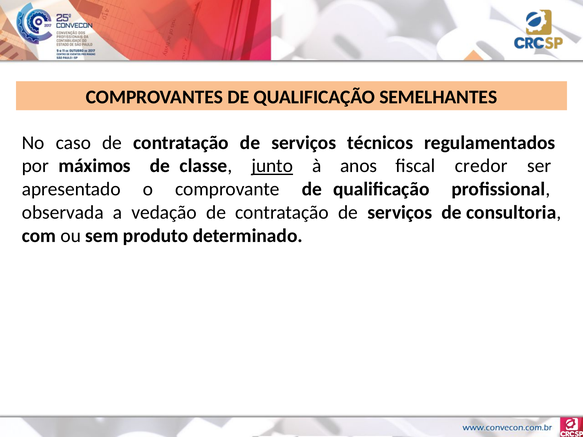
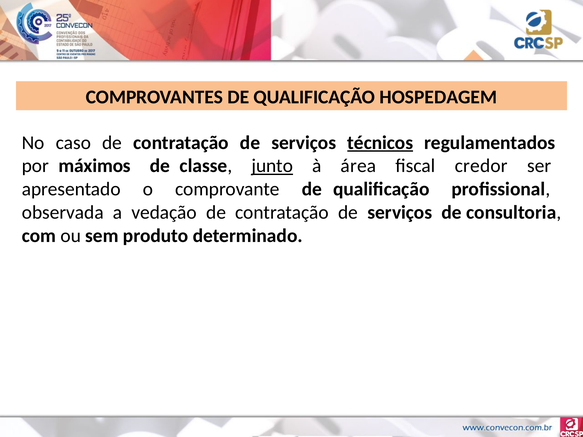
SEMELHANTES: SEMELHANTES -> HOSPEDAGEM
técnicos underline: none -> present
anos: anos -> área
